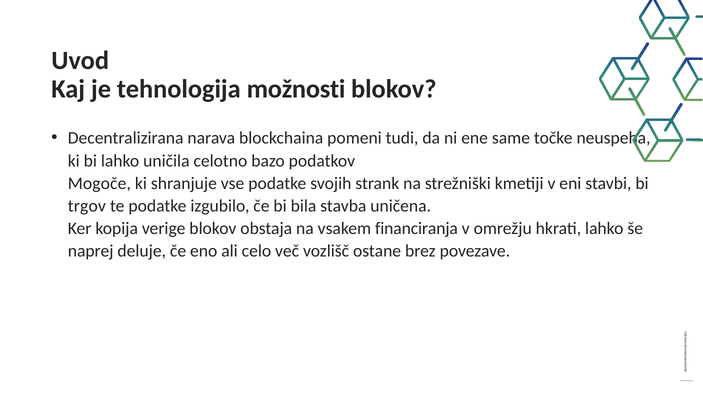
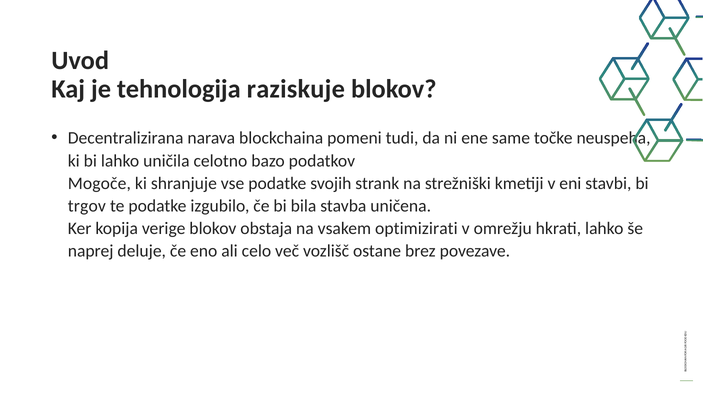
možnosti: možnosti -> raziskuje
financiranja: financiranja -> optimizirati
